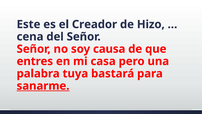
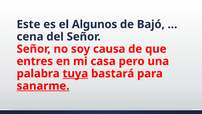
Creador: Creador -> Algunos
Hizo: Hizo -> Bajó
tuya underline: none -> present
